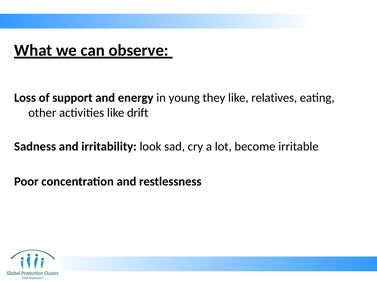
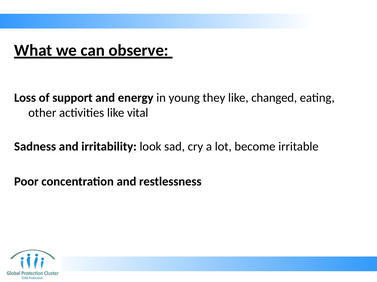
relatives: relatives -> changed
drift: drift -> vital
